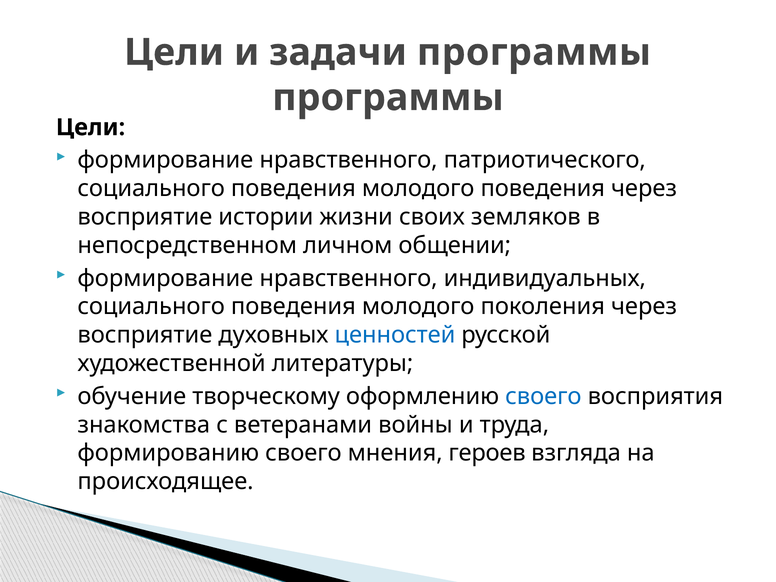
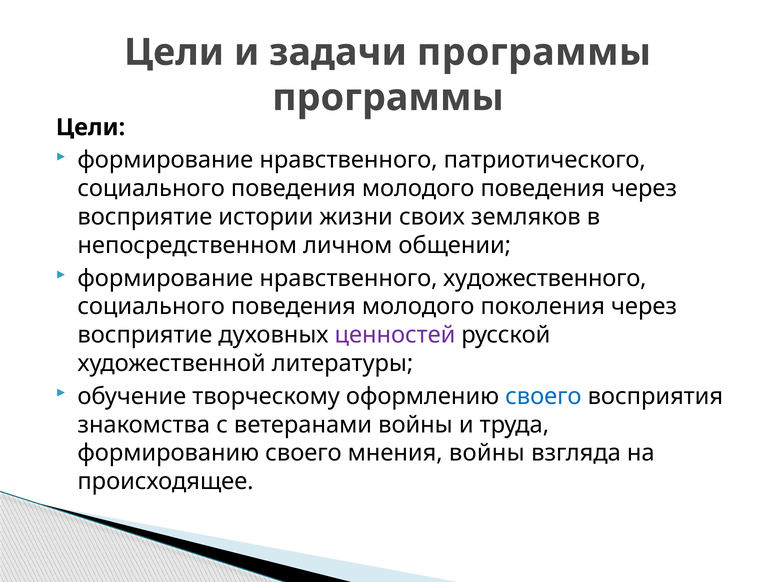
индивидуальных: индивидуальных -> художественного
ценностей colour: blue -> purple
мнения героев: героев -> войны
